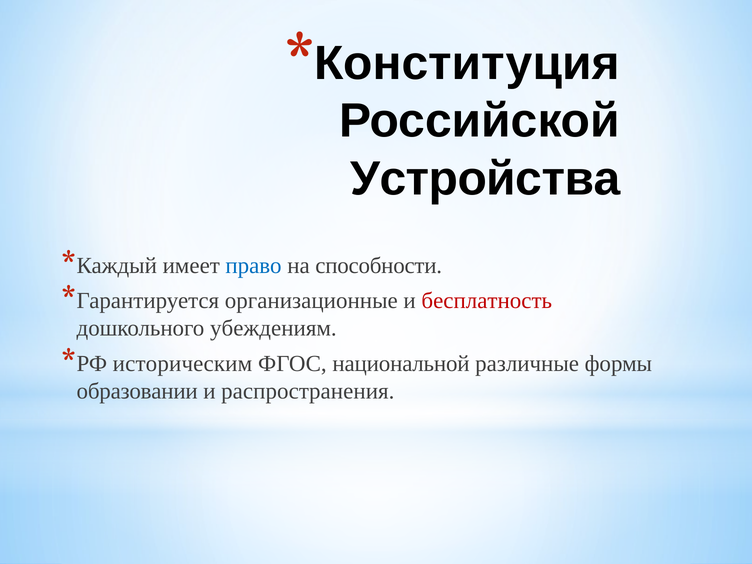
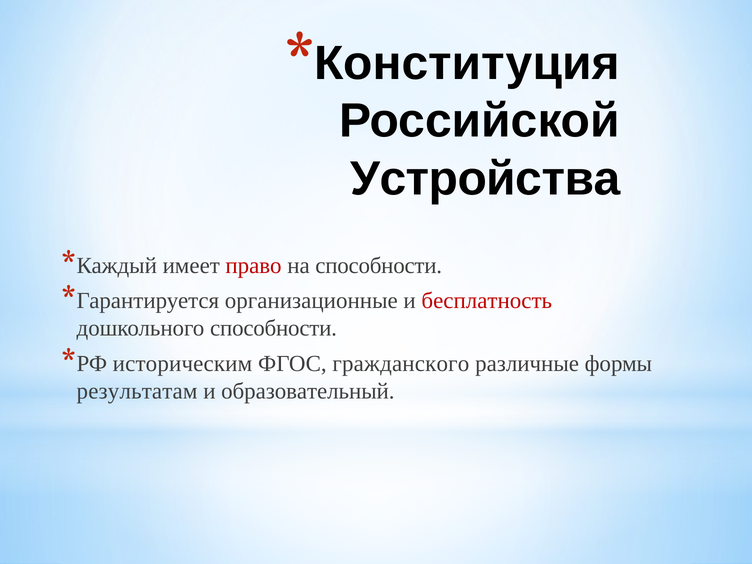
право colour: blue -> red
дошкольного убеждениям: убеждениям -> способности
национальной: национальной -> гражданского
образовании: образовании -> результатам
распространения: распространения -> образовательный
